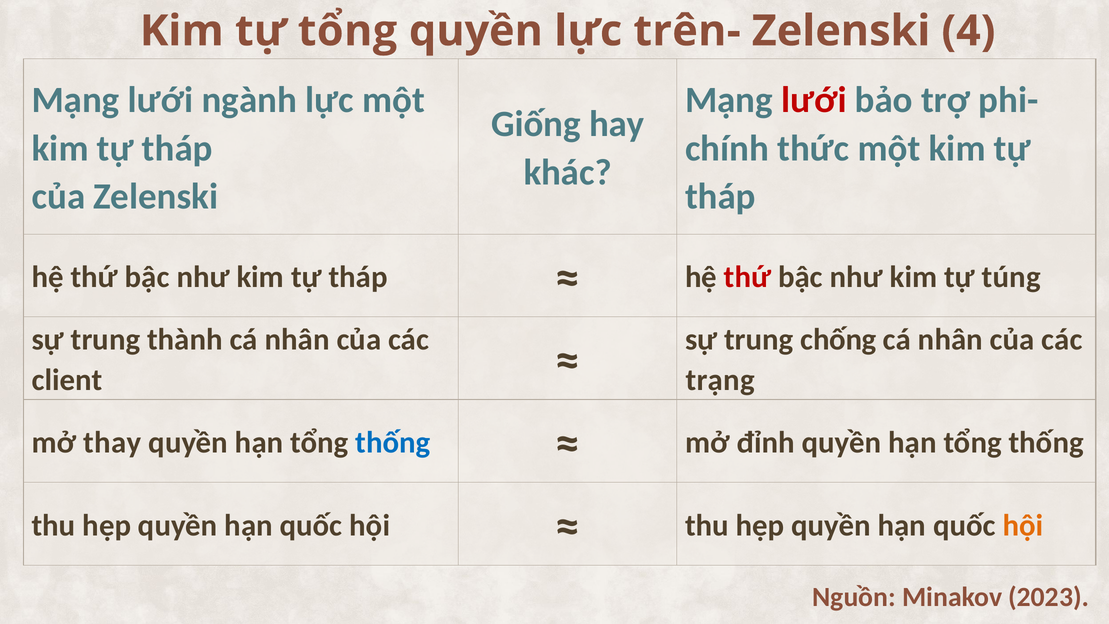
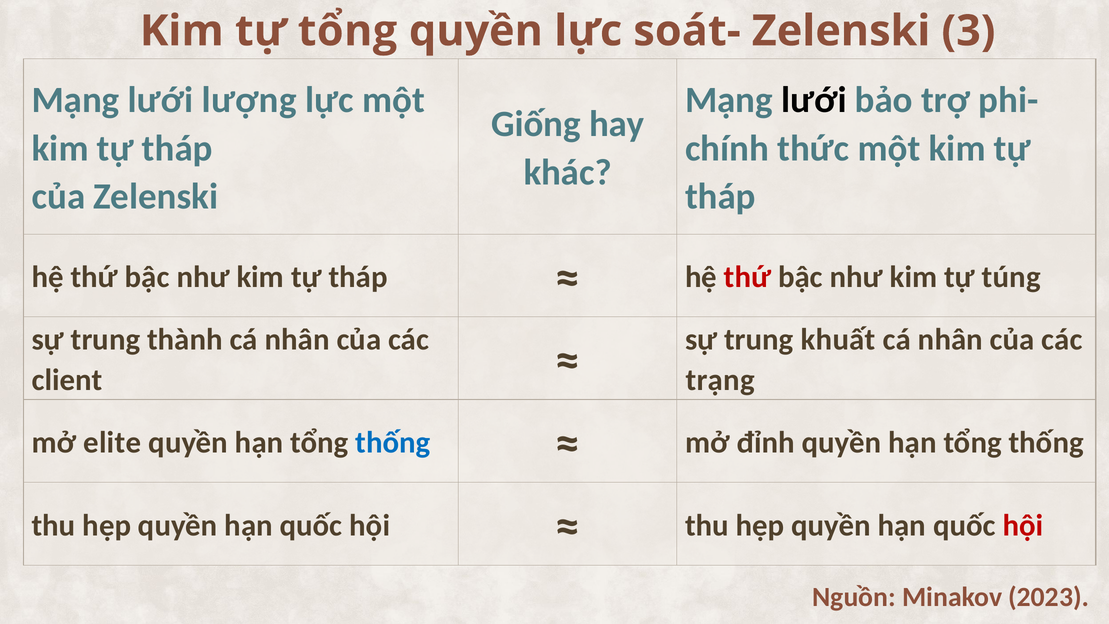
trên-: trên- -> soát-
4: 4 -> 3
ngành: ngành -> lượng
lưới at (814, 100) colour: red -> black
chống: chống -> khuất
thay: thay -> elite
hội at (1023, 525) colour: orange -> red
